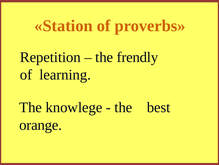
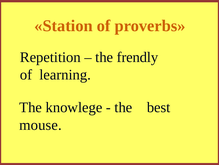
orange: orange -> mouse
